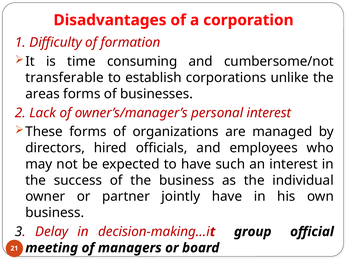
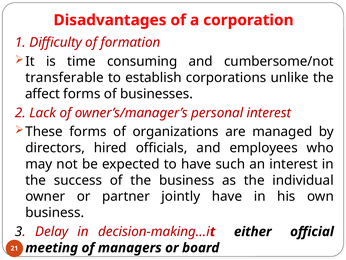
areas: areas -> affect
group: group -> either
